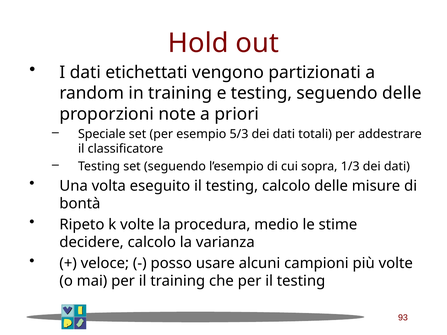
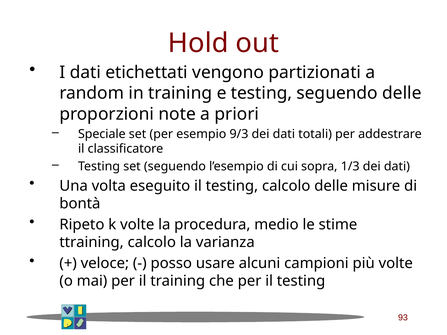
5/3: 5/3 -> 9/3
decidere: decidere -> ttraining
